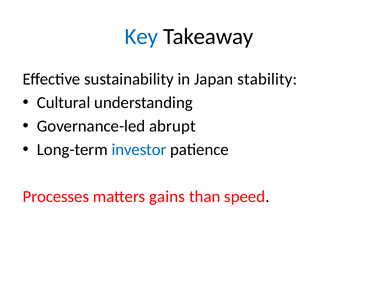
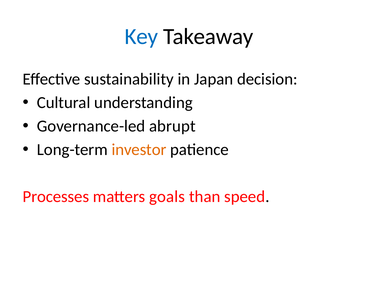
stability: stability -> decision
investor colour: blue -> orange
gains: gains -> goals
